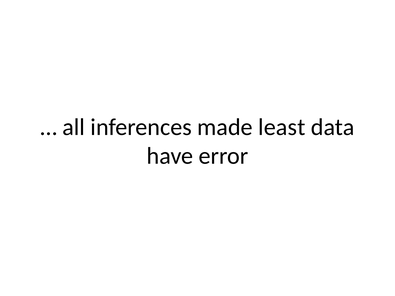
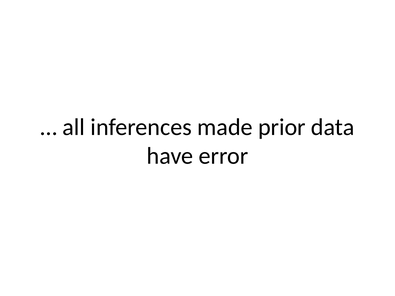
least: least -> prior
